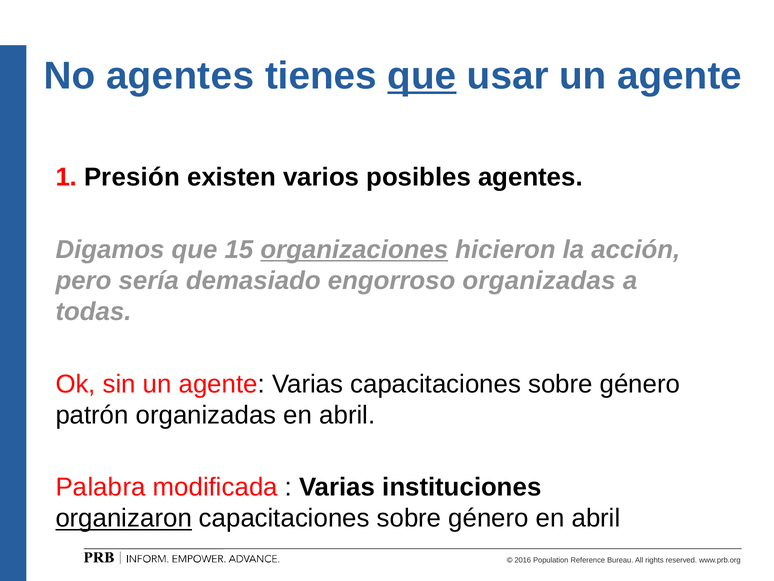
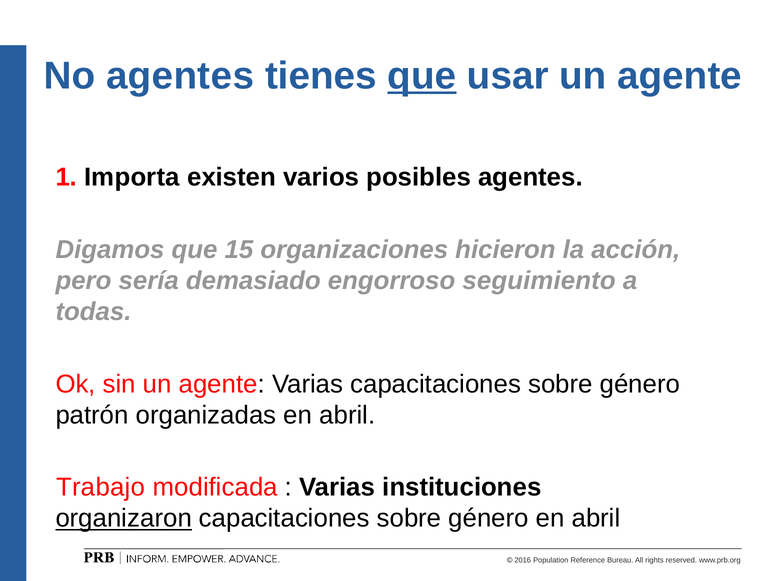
Presión: Presión -> Importa
organizaciones underline: present -> none
engorroso organizadas: organizadas -> seguimiento
Palabra: Palabra -> Trabajo
